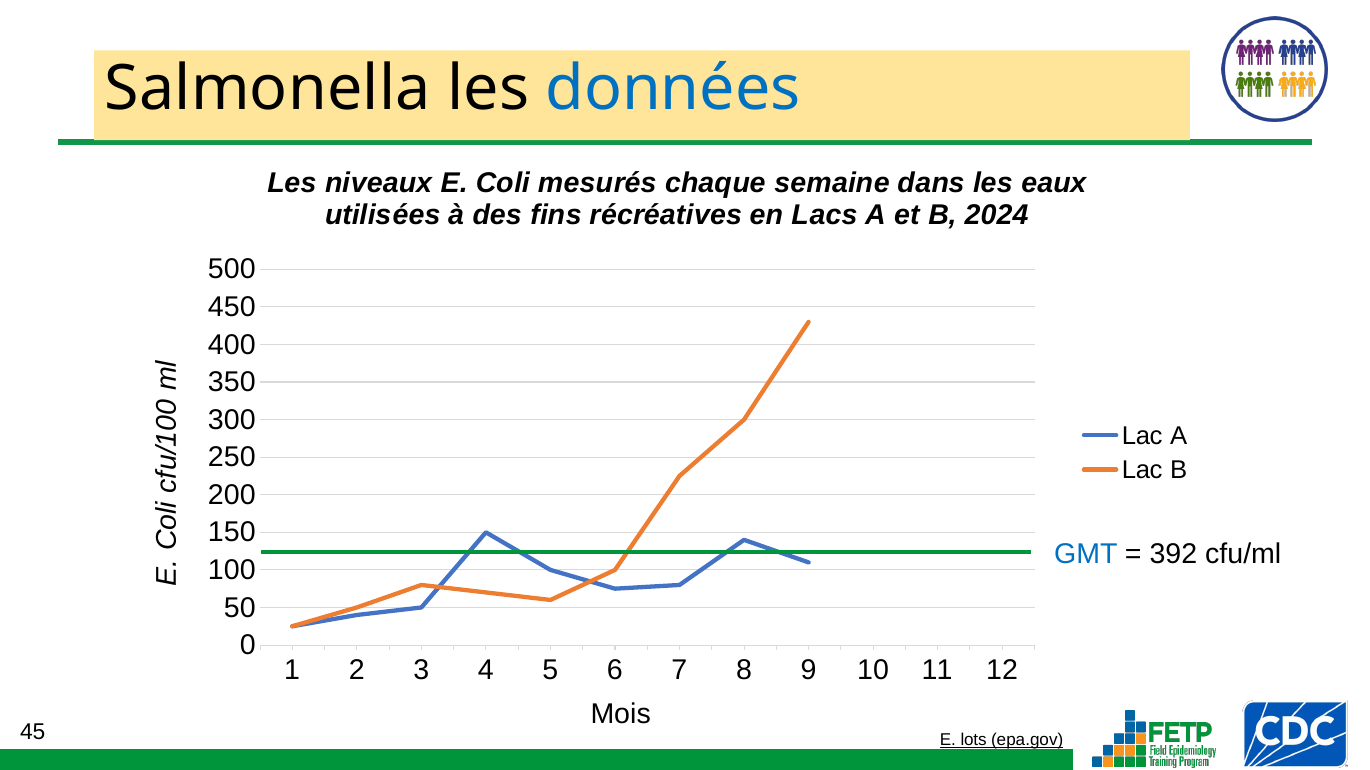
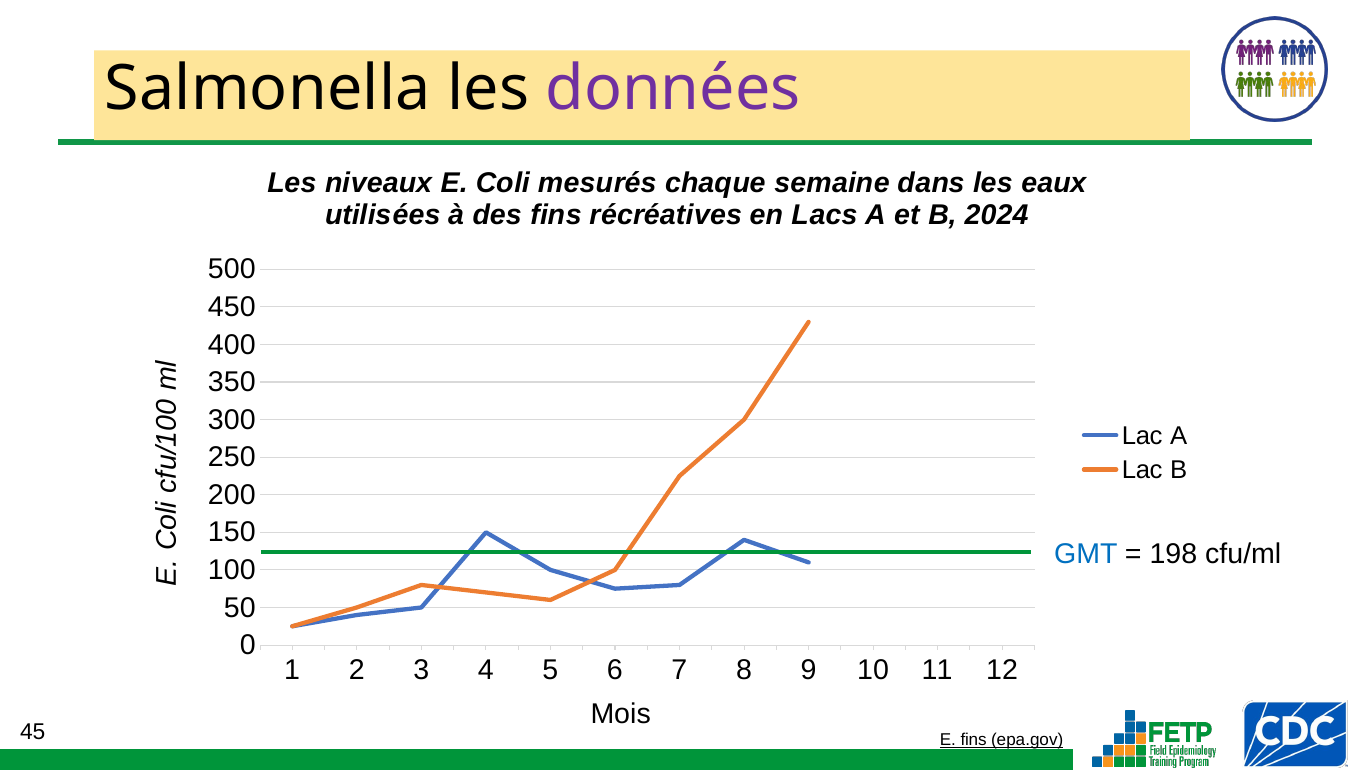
données colour: blue -> purple
392: 392 -> 198
E lots: lots -> fins
